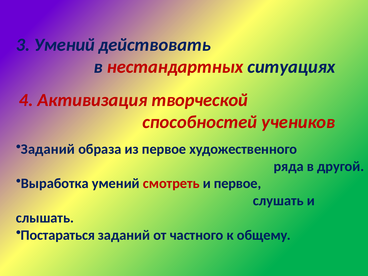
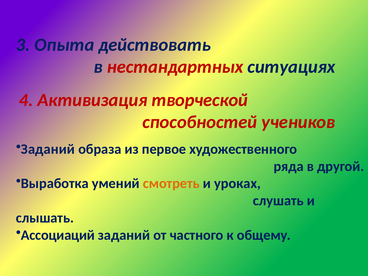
3 Умений: Умений -> Опыта
смотреть colour: red -> orange
и первое: первое -> уроках
Постараться: Постараться -> Ассоциаций
